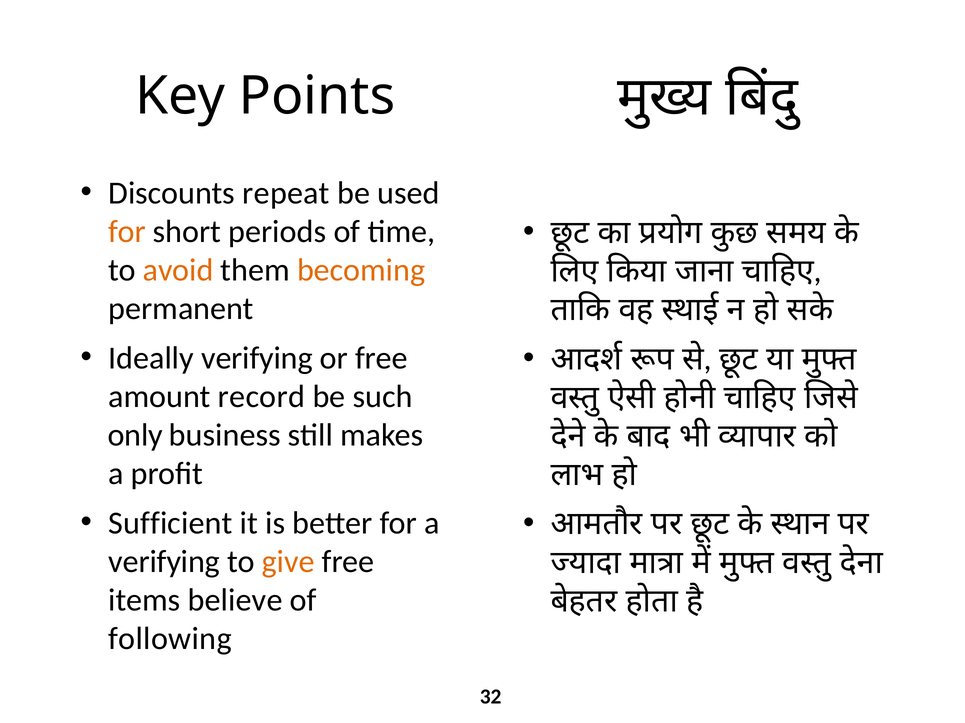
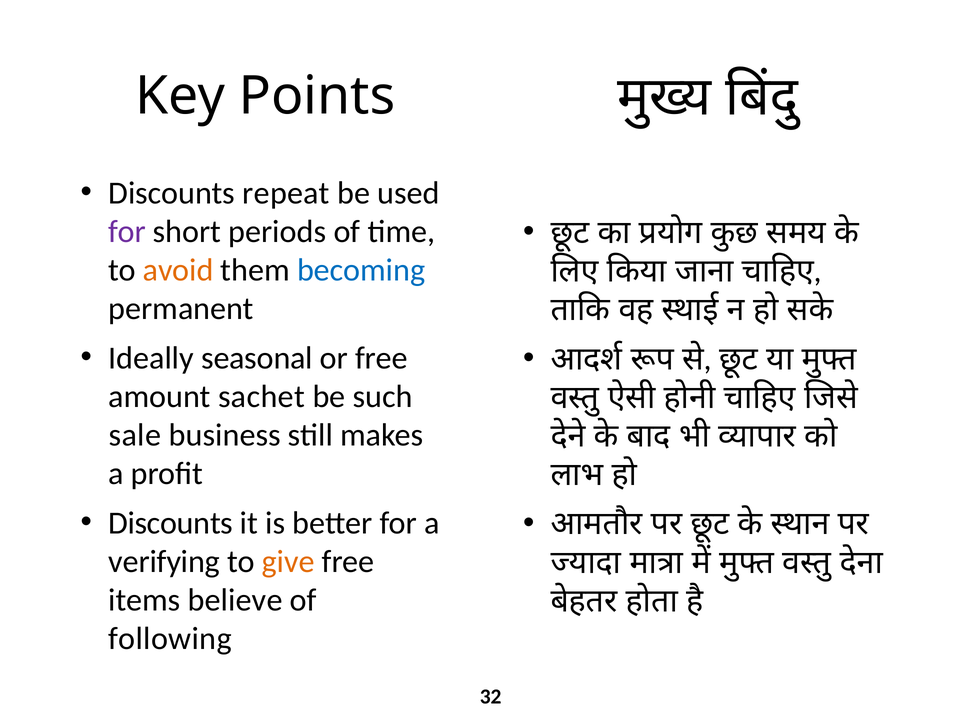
for at (127, 232) colour: orange -> purple
becoming colour: orange -> blue
Ideally verifying: verifying -> seasonal
record: record -> sachet
only: only -> sale
Sufficient at (170, 524): Sufficient -> Discounts
